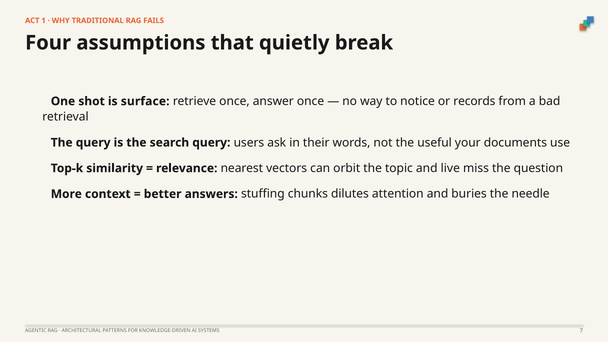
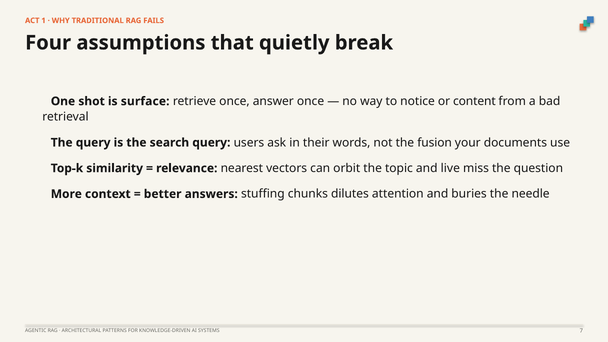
records: records -> content
useful: useful -> fusion
